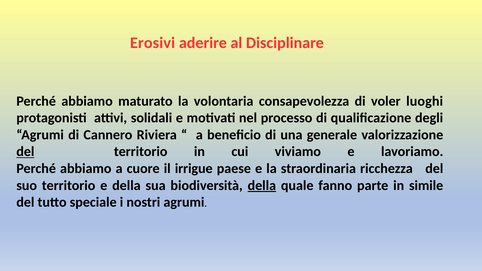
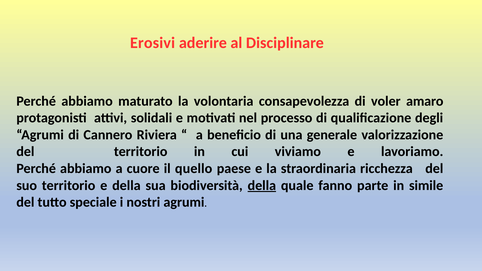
luoghi: luoghi -> amaro
del at (25, 152) underline: present -> none
irrigue: irrigue -> quello
